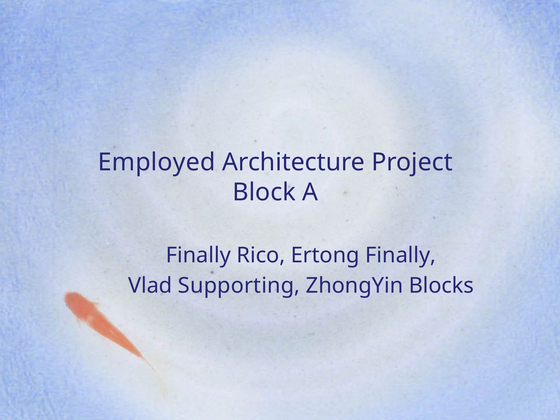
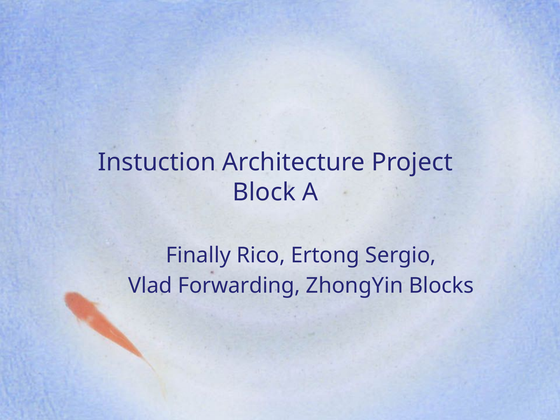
Employed: Employed -> Instuction
Ertong Finally: Finally -> Sergio
Supporting: Supporting -> Forwarding
